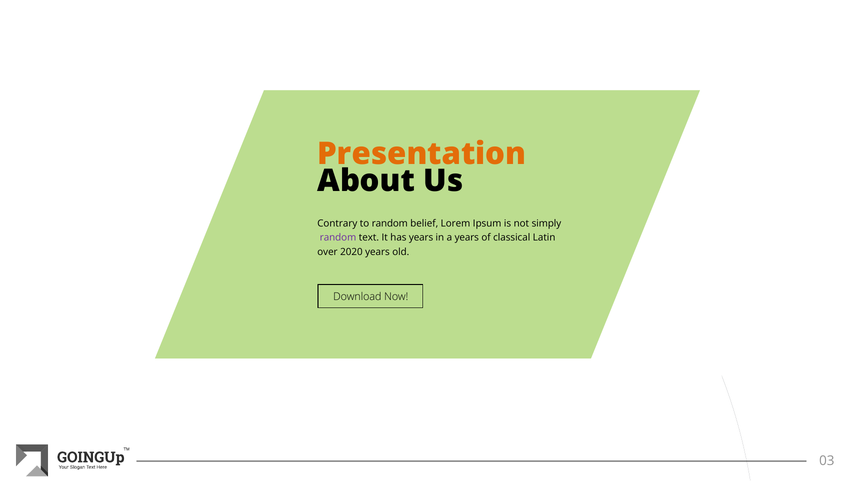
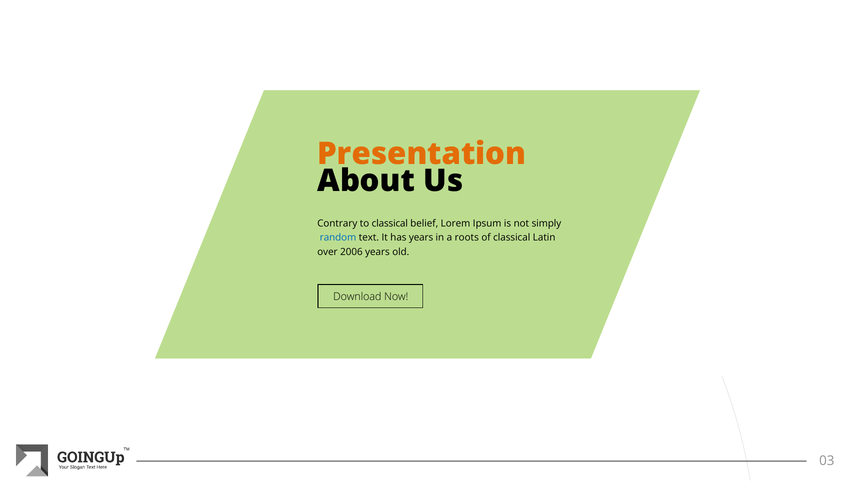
to random: random -> classical
random at (338, 238) colour: purple -> blue
a years: years -> roots
2020: 2020 -> 2006
